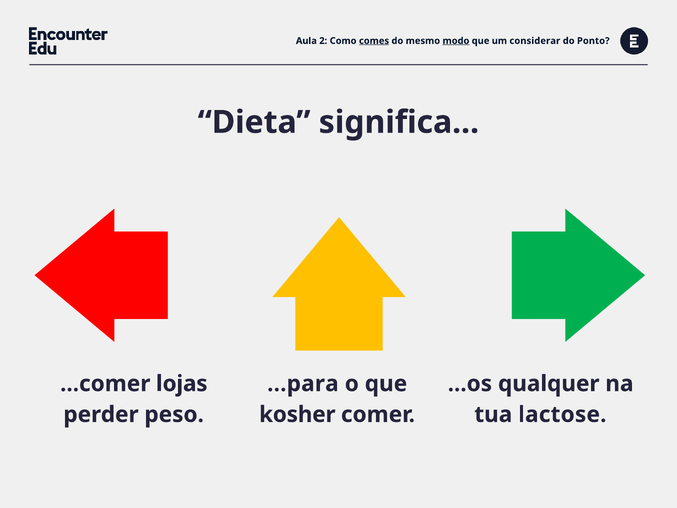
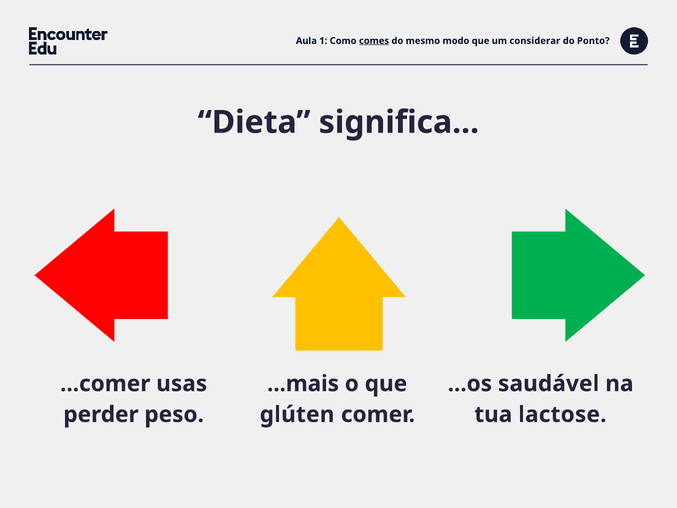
2: 2 -> 1
modo underline: present -> none
lojas: lojas -> usas
...para: ...para -> ...mais
qualquer: qualquer -> saudável
kosher: kosher -> glúten
